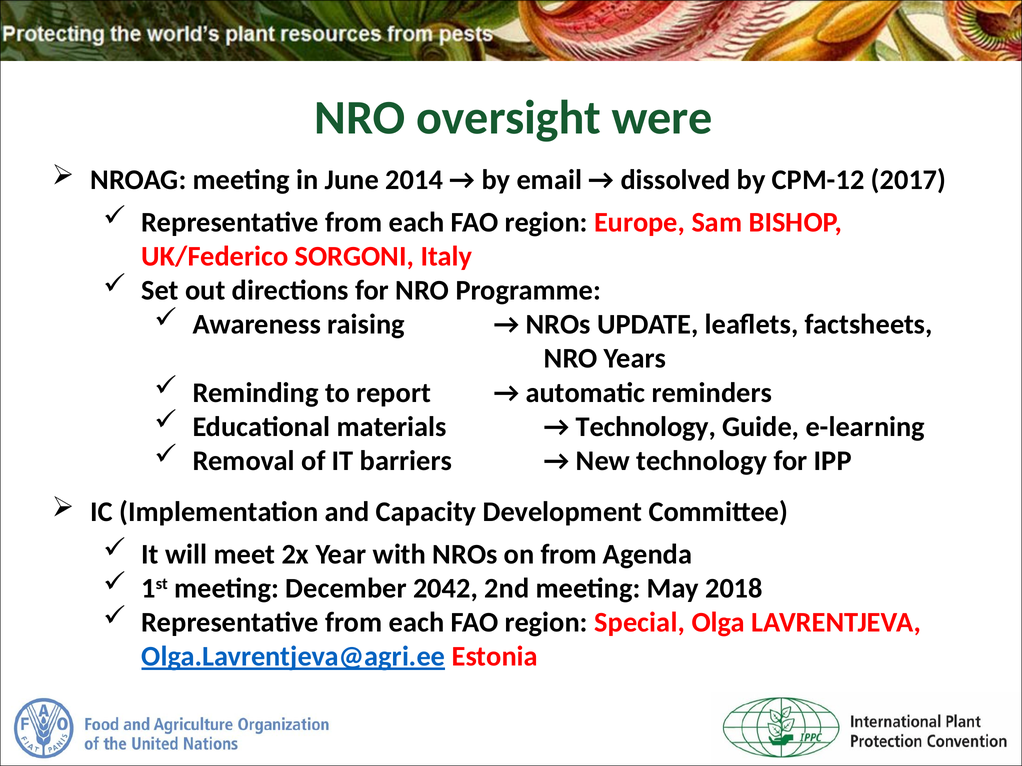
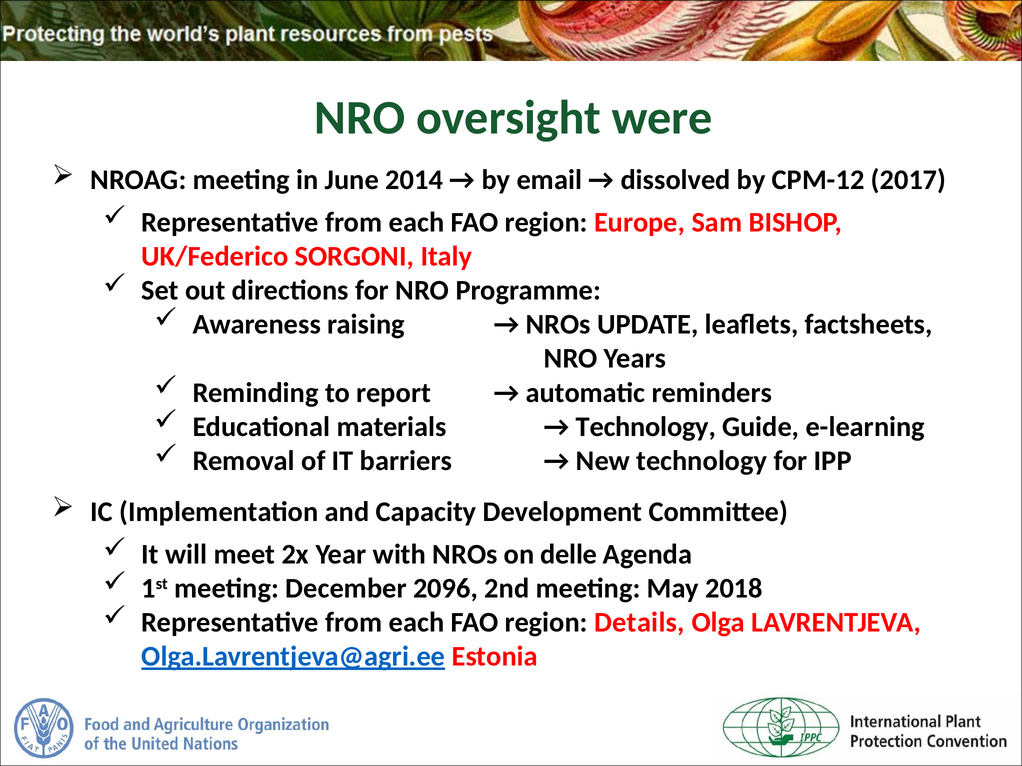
on from: from -> delle
2042: 2042 -> 2096
Special: Special -> Details
